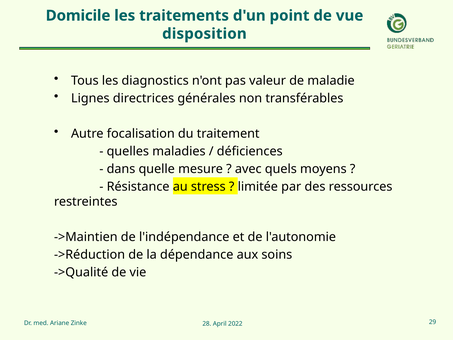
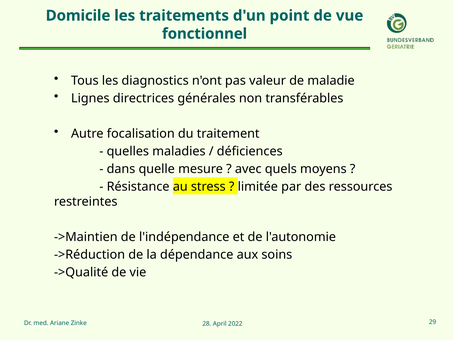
disposition: disposition -> fonctionnel
